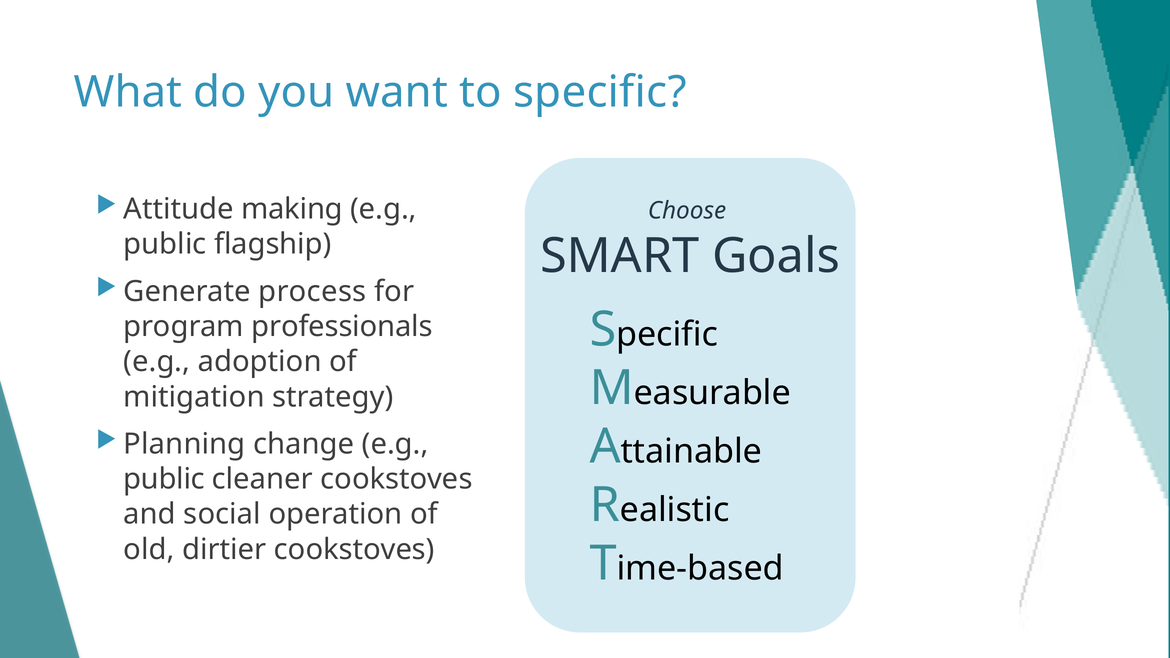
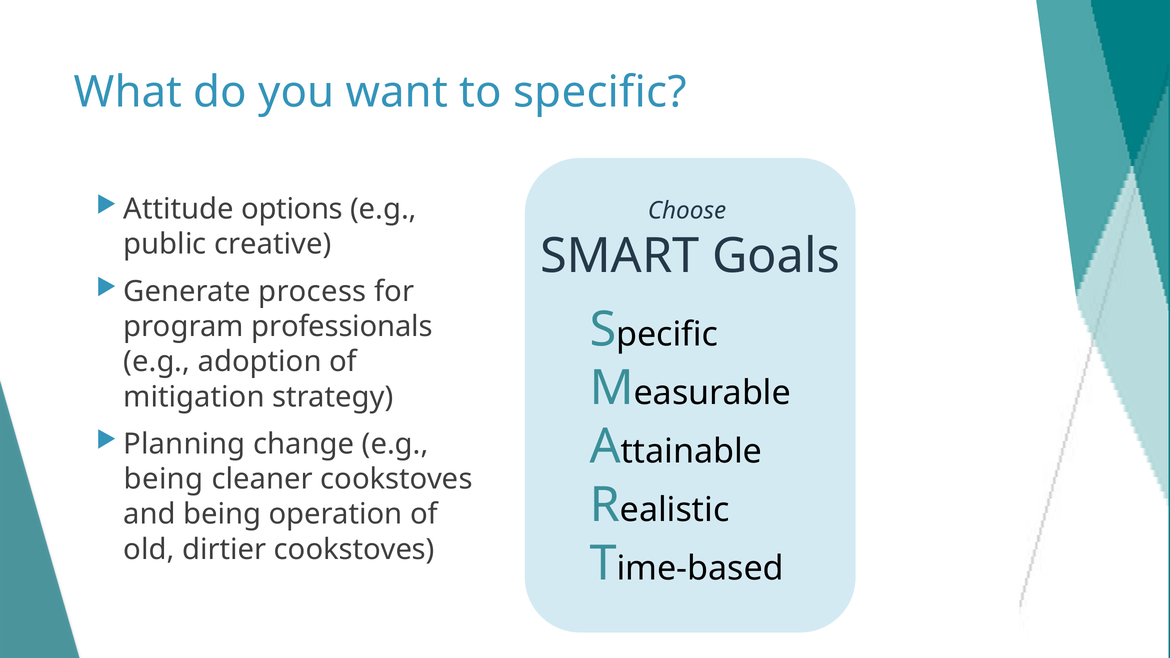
making: making -> options
flagship: flagship -> creative
public at (164, 479): public -> being
and social: social -> being
